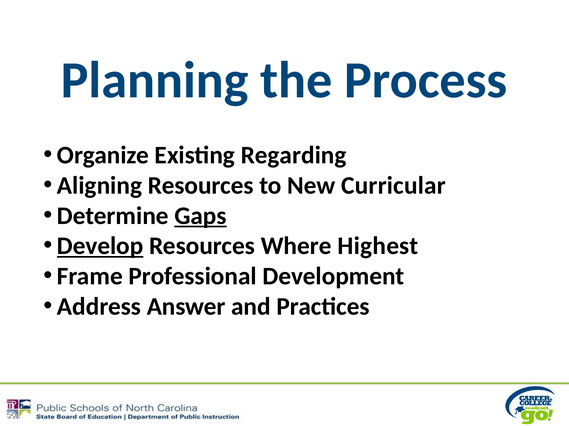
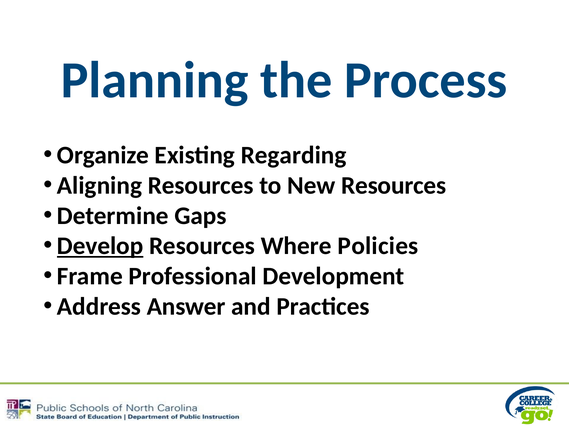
New Curricular: Curricular -> Resources
Gaps underline: present -> none
Highest: Highest -> Policies
